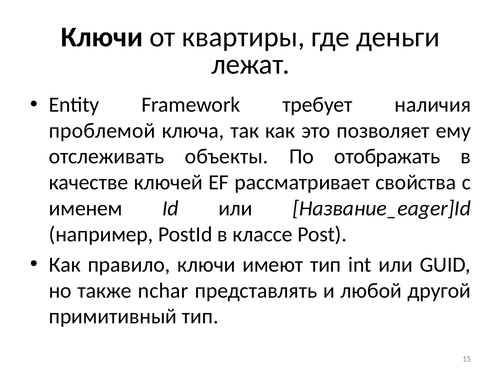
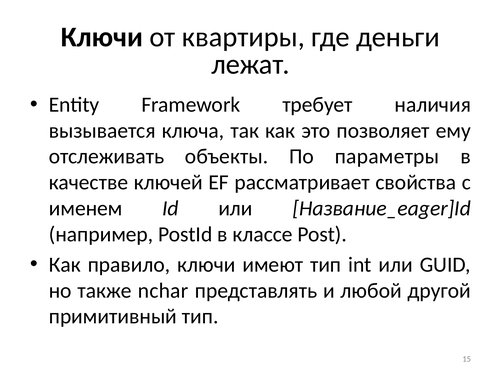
проблемой: проблемой -> вызывается
отображать: отображать -> параметры
